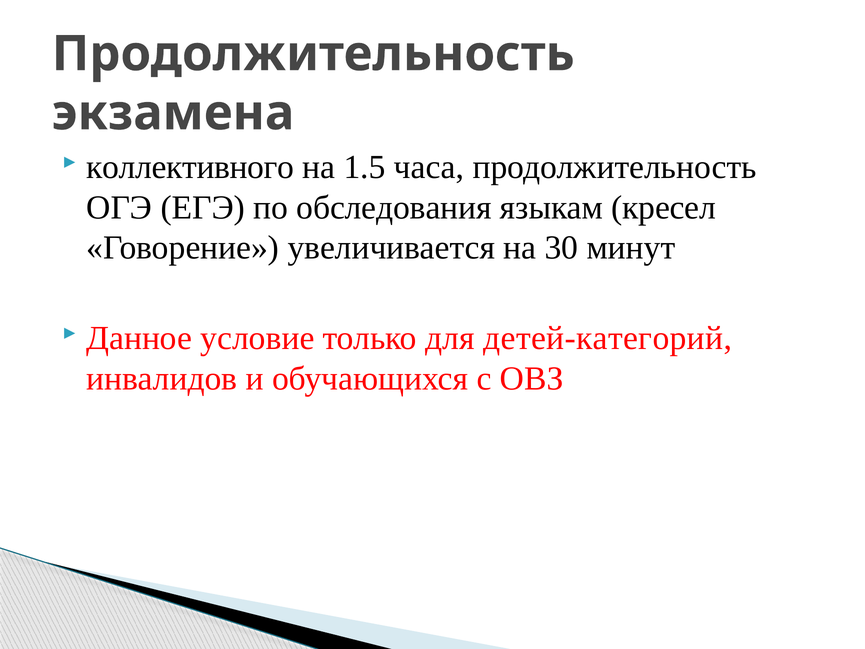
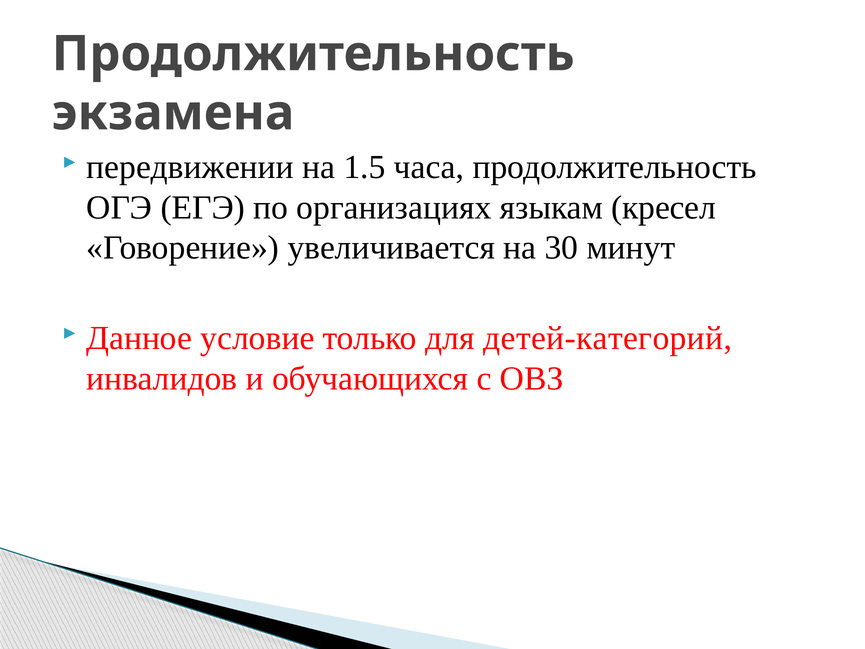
коллективного: коллективного -> передвижении
обследования: обследования -> организациях
